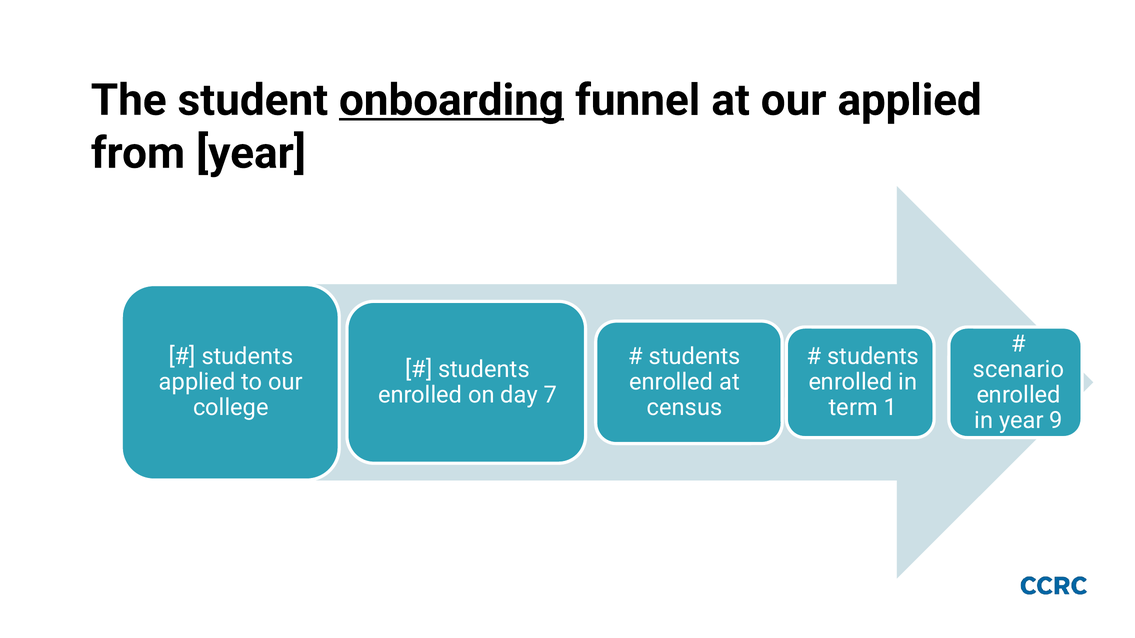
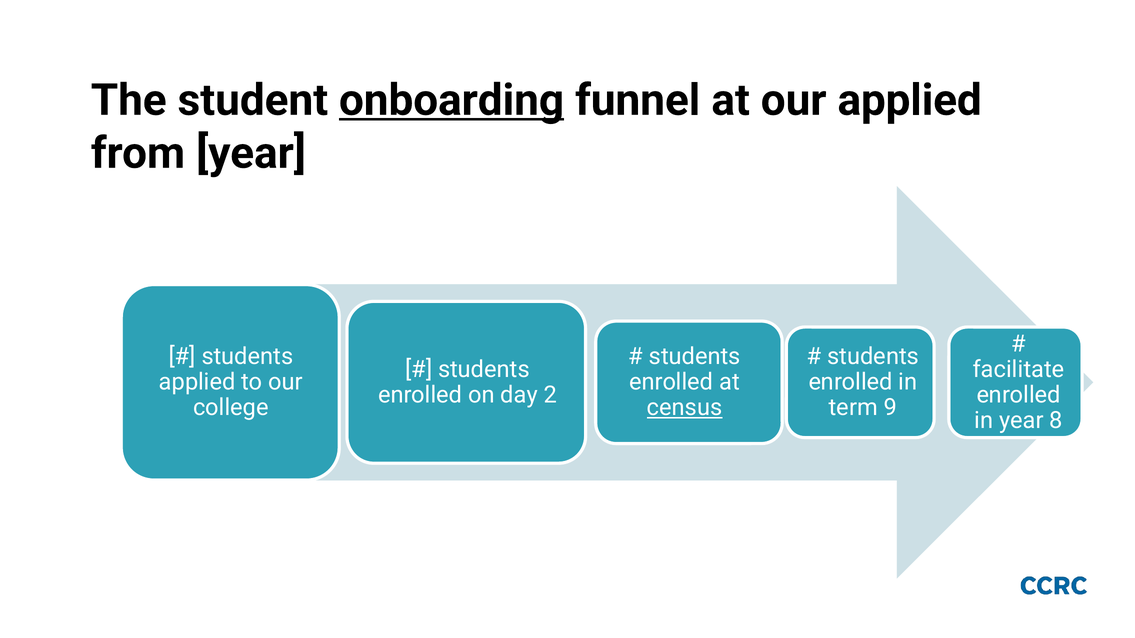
scenario: scenario -> facilitate
7: 7 -> 2
census underline: none -> present
1: 1 -> 9
9: 9 -> 8
